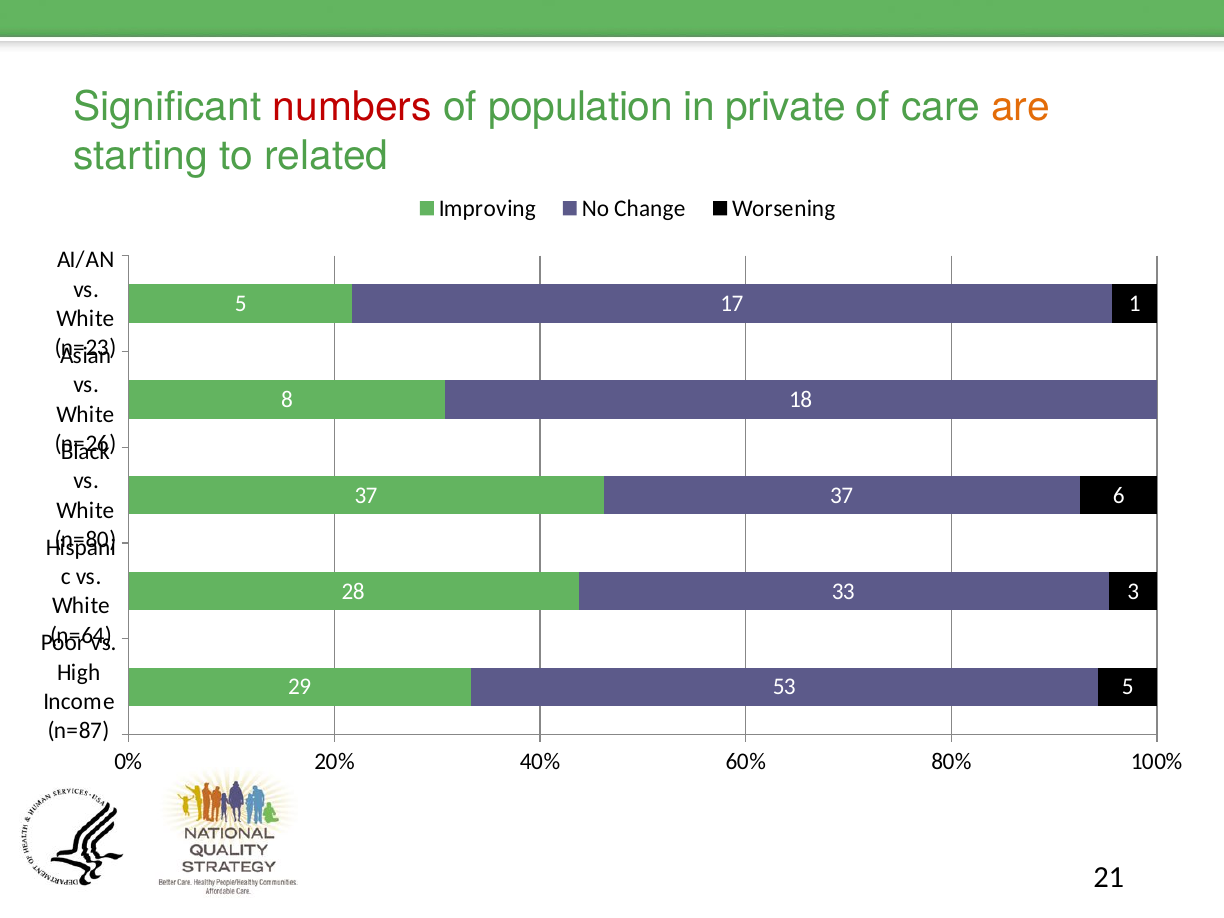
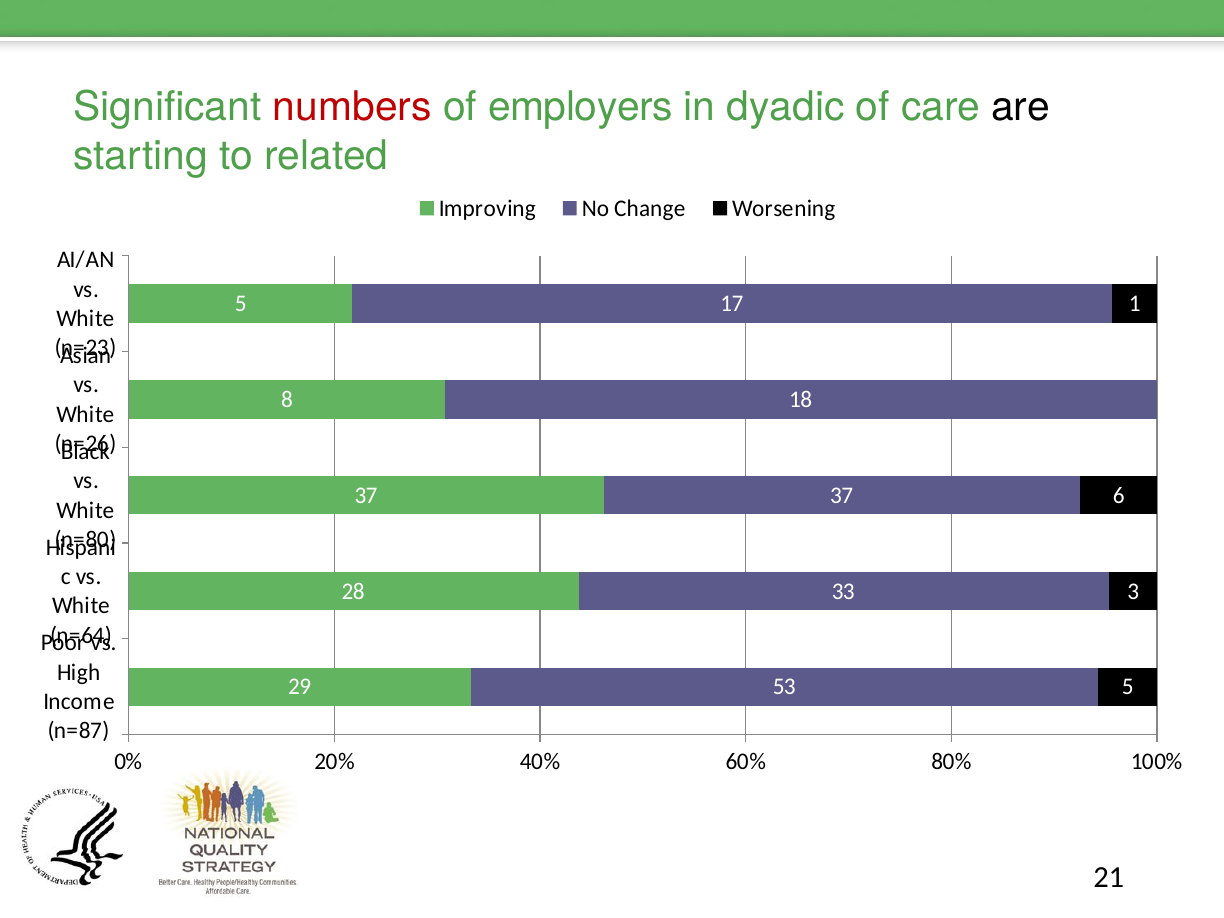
population: population -> employers
private: private -> dyadic
are colour: orange -> black
